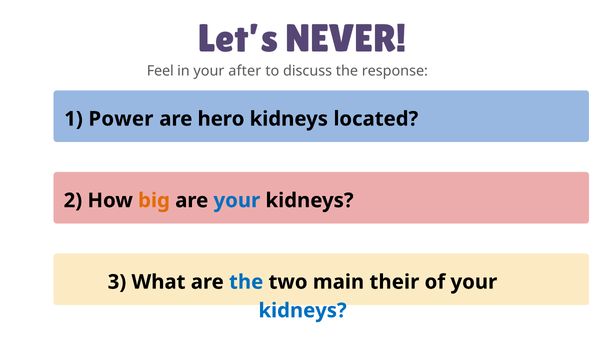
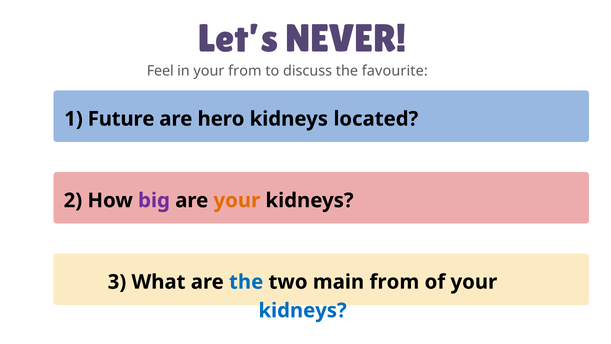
your after: after -> from
response: response -> favourite
Power: Power -> Future
big colour: orange -> purple
your at (237, 200) colour: blue -> orange
main their: their -> from
